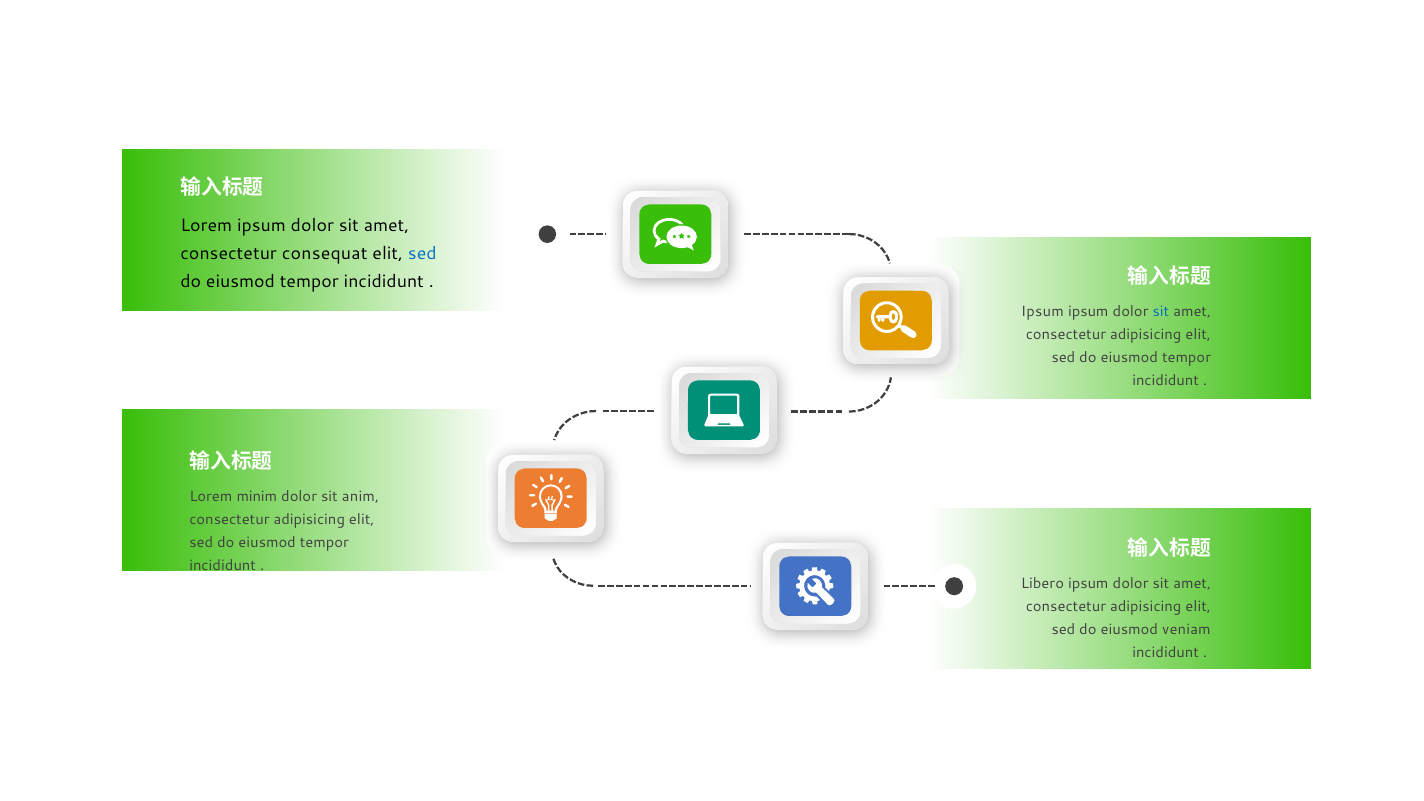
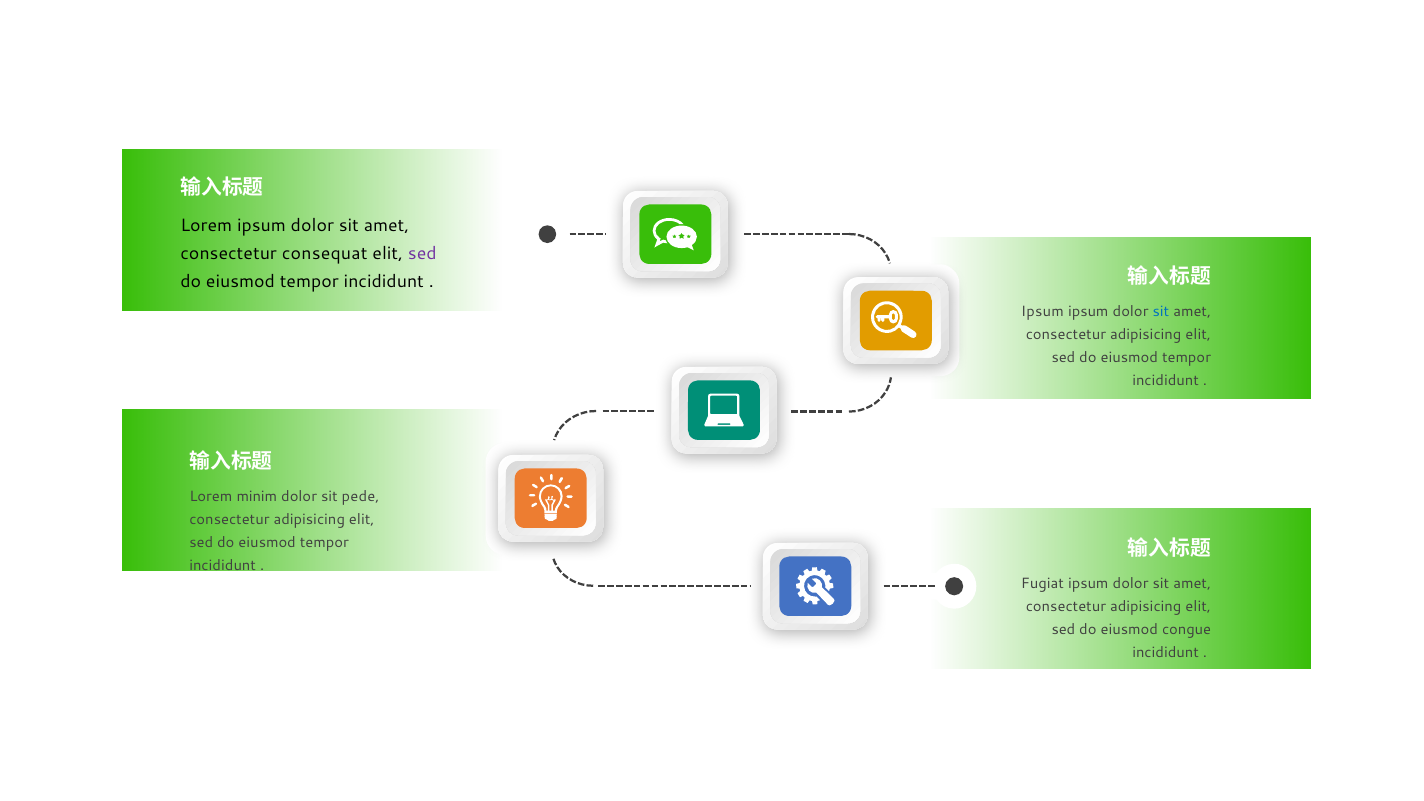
sed at (422, 254) colour: blue -> purple
anim: anim -> pede
Libero: Libero -> Fugiat
veniam: veniam -> congue
